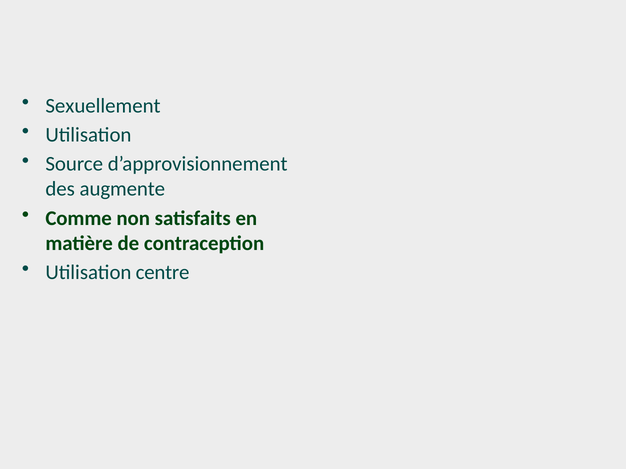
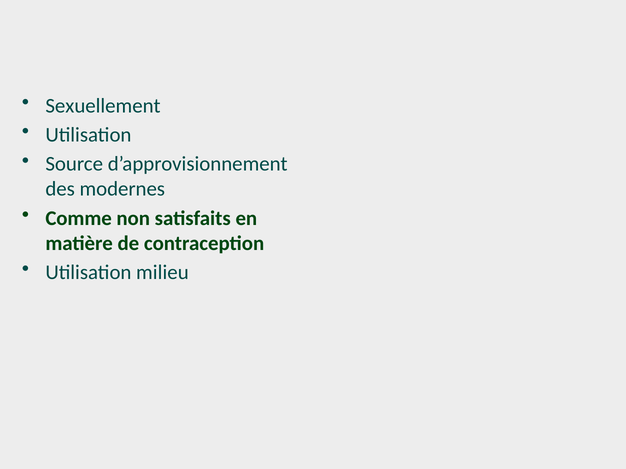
augmente: augmente -> modernes
centre: centre -> milieu
